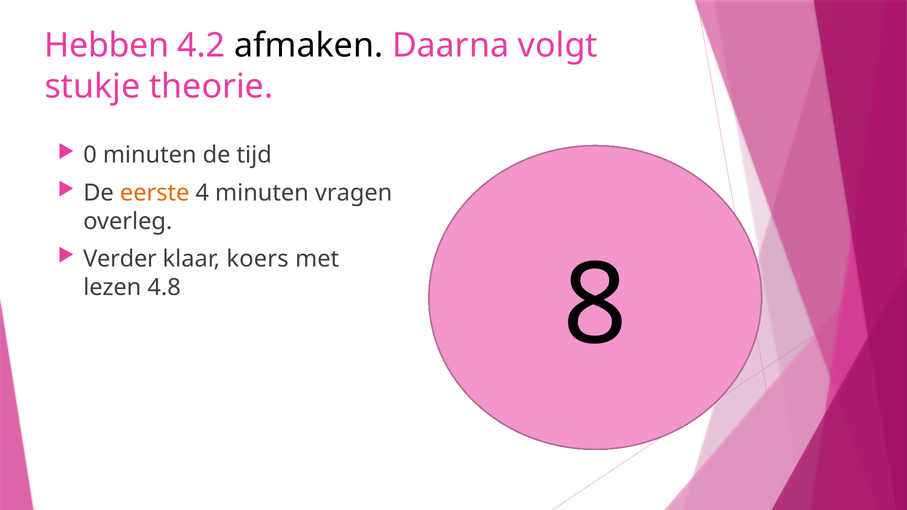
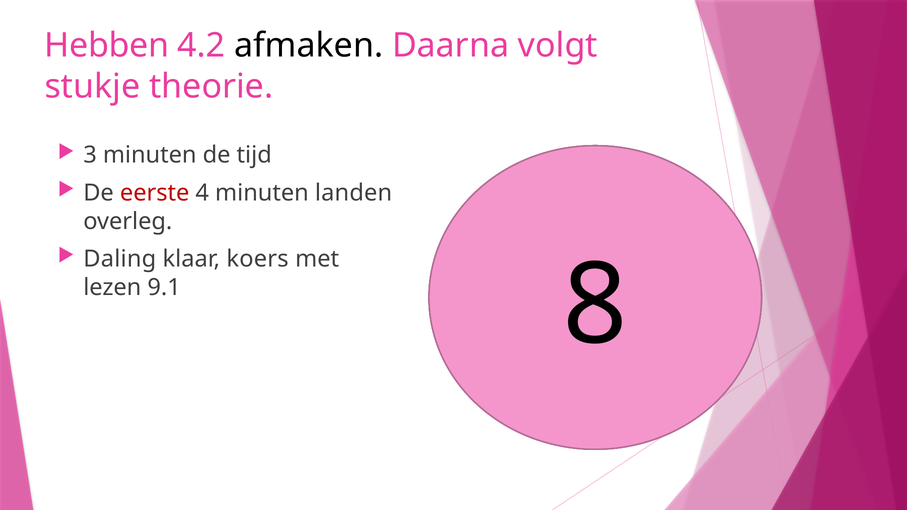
0: 0 -> 3
eerste colour: orange -> red
vragen: vragen -> landen
Verder: Verder -> Daling
4.8: 4.8 -> 9.1
